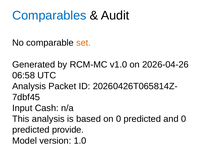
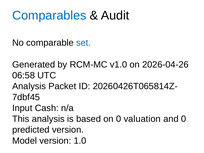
set colour: orange -> blue
on 0 predicted: predicted -> valuation
predicted provide: provide -> version
